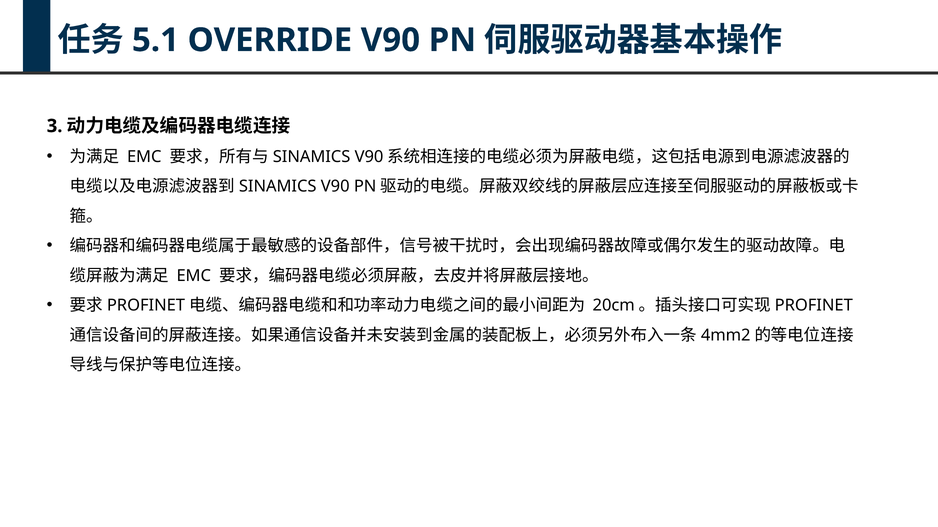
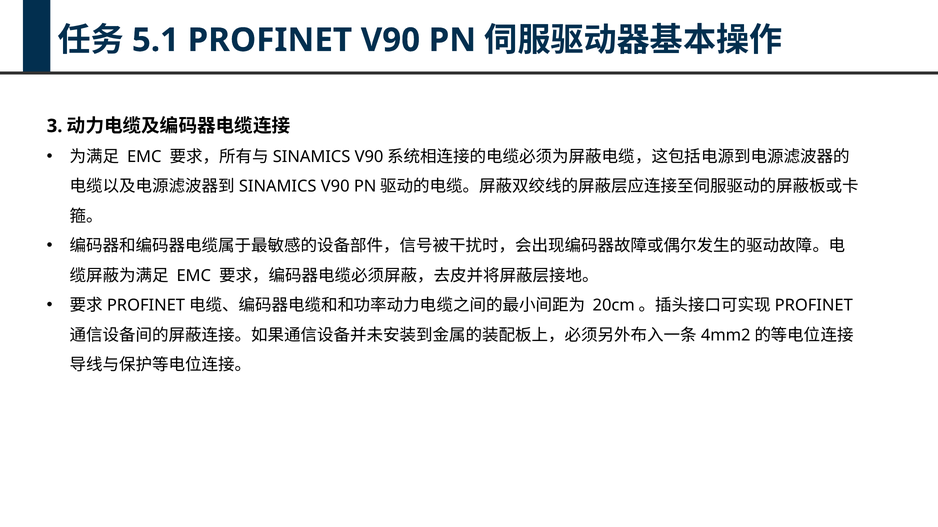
OVERRIDE: OVERRIDE -> PROFINET
